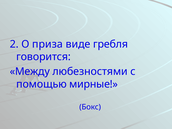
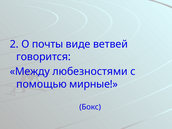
приза: приза -> почты
гребля: гребля -> ветвей
